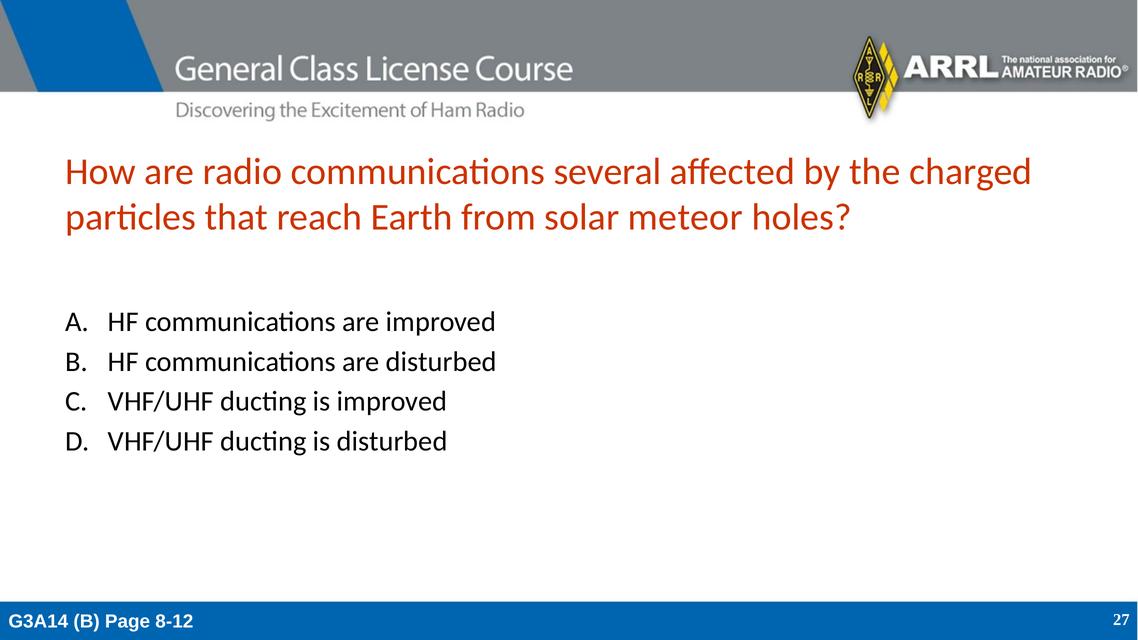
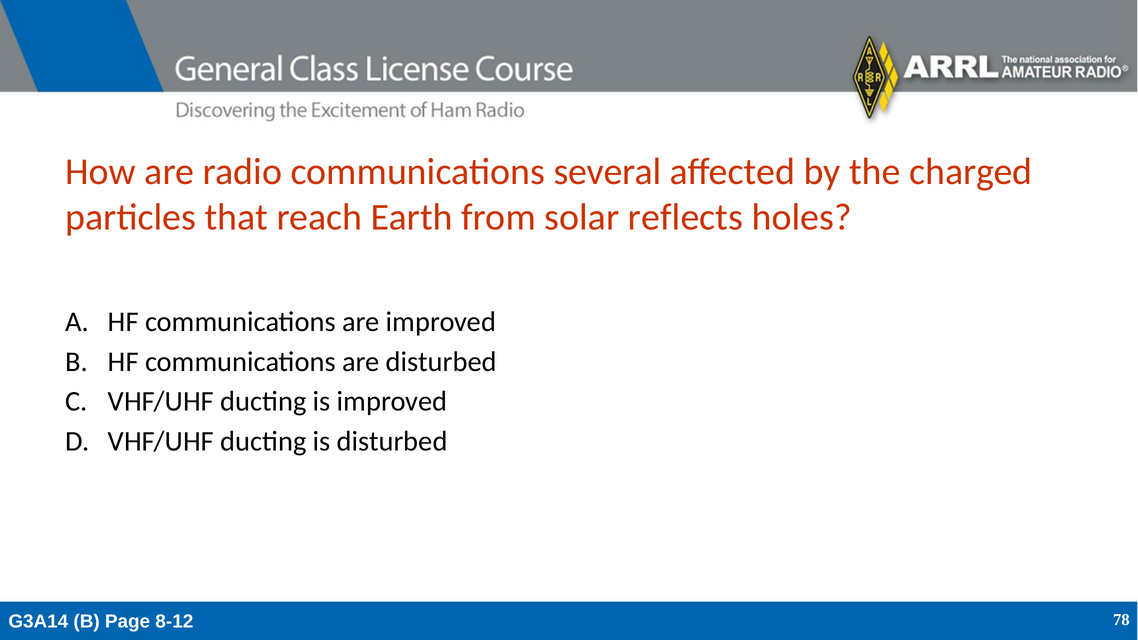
meteor: meteor -> reflects
27: 27 -> 78
